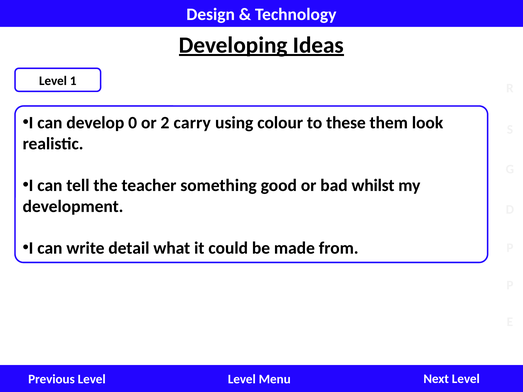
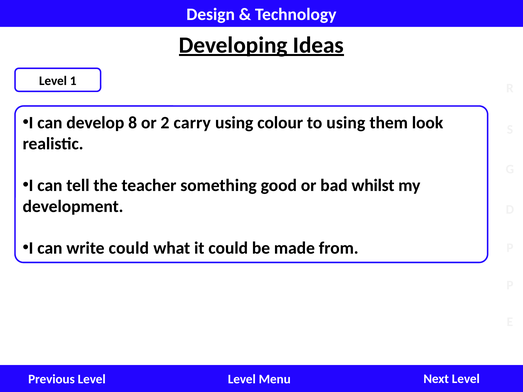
0: 0 -> 8
to these: these -> using
write detail: detail -> could
